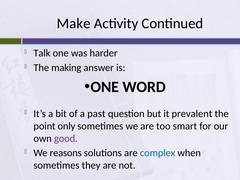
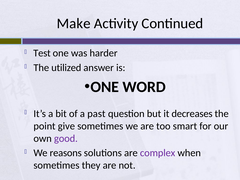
Talk: Talk -> Test
making: making -> utilized
prevalent: prevalent -> decreases
only: only -> give
complex colour: blue -> purple
